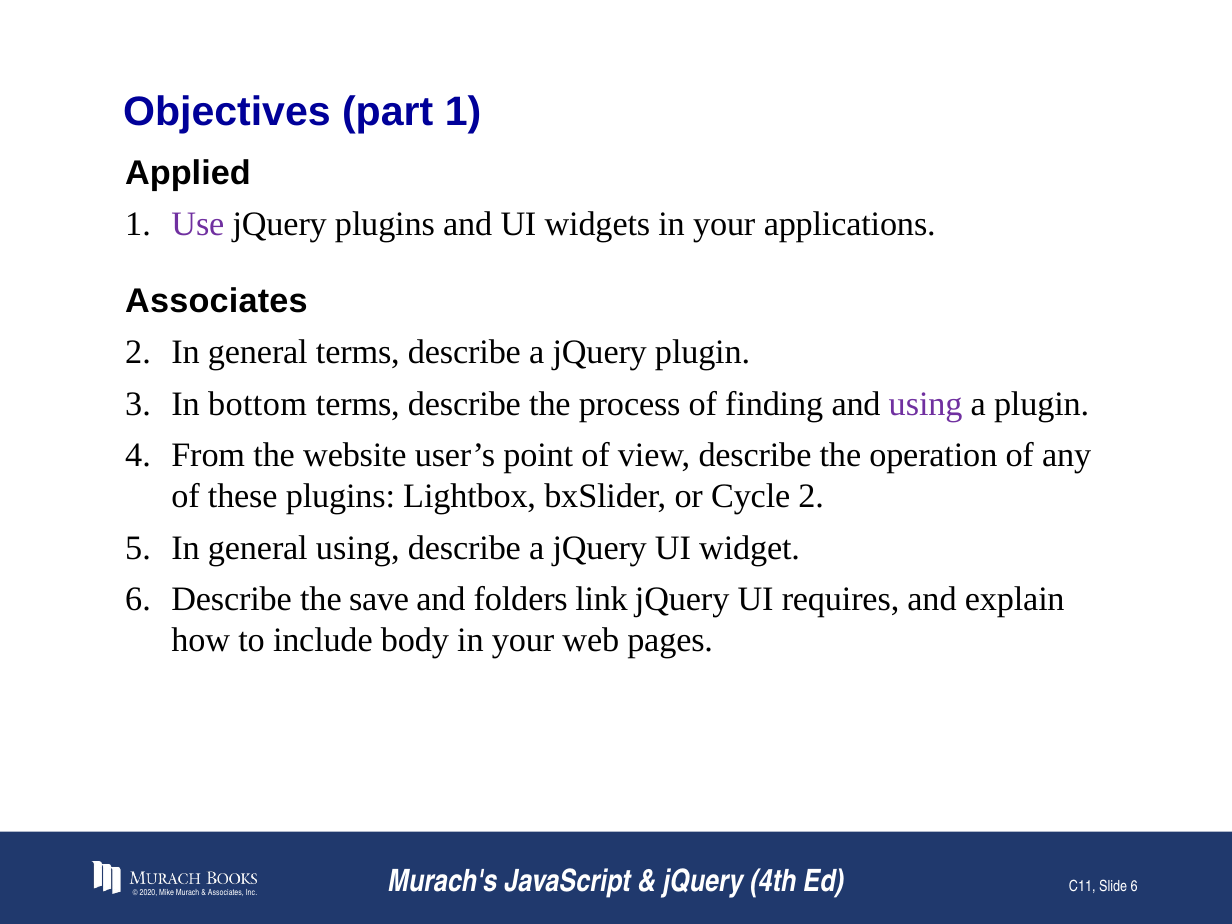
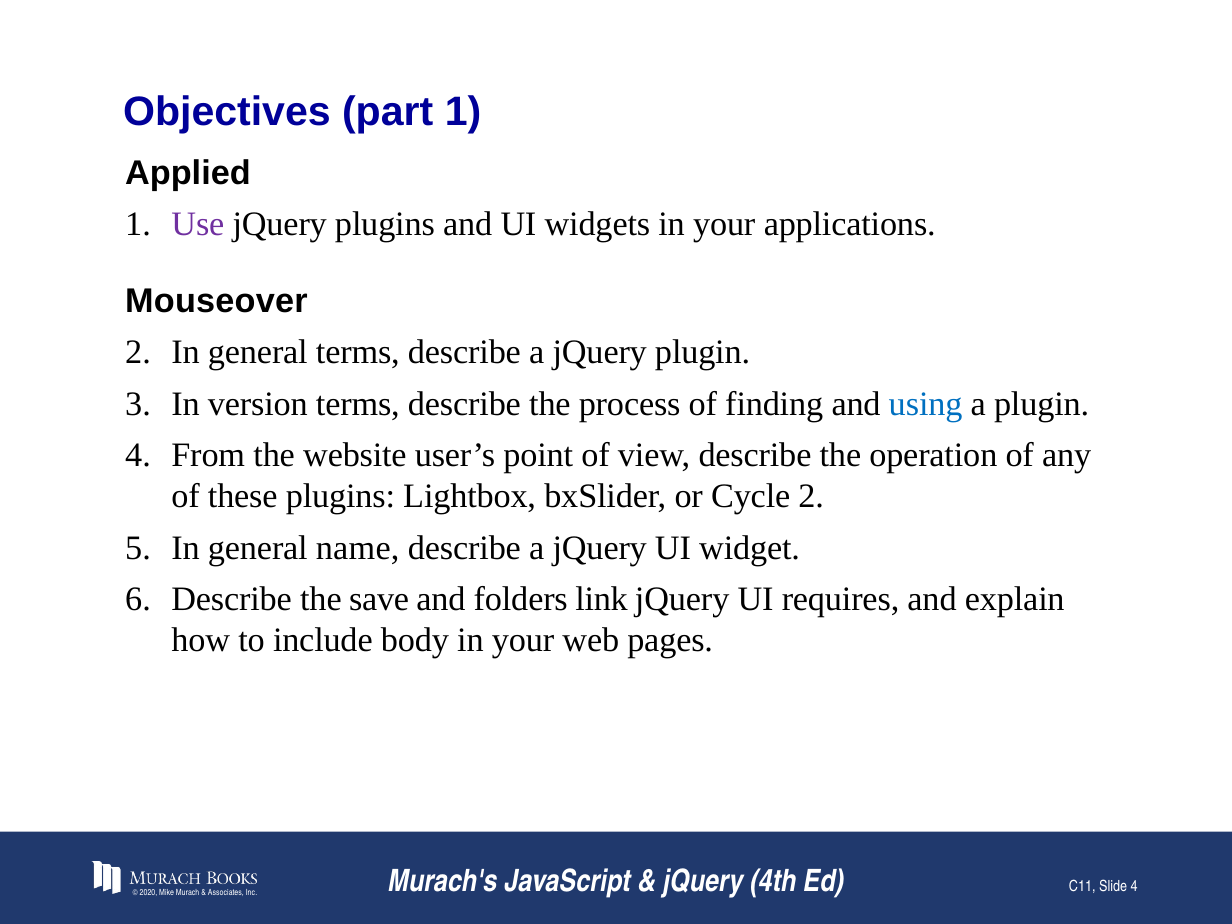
Associates at (216, 301): Associates -> Mouseover
bottom: bottom -> version
using at (926, 404) colour: purple -> blue
general using: using -> name
Slide 6: 6 -> 4
